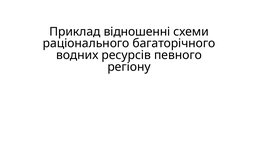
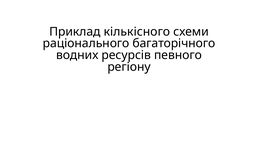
відношенні: відношенні -> кількісного
